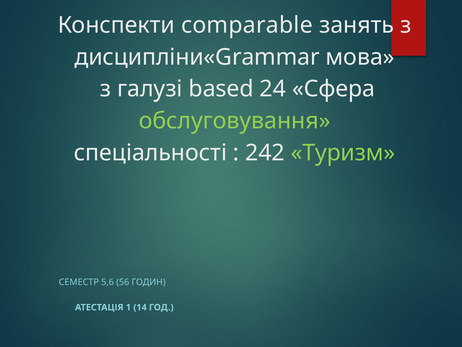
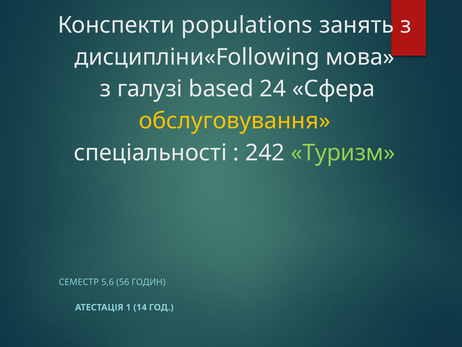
comparable: comparable -> populations
дисципліни«Grammar: дисципліни«Grammar -> дисципліни«Following
обслуговування colour: light green -> yellow
